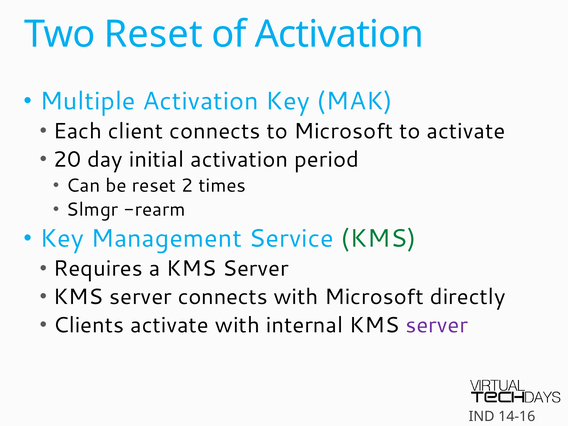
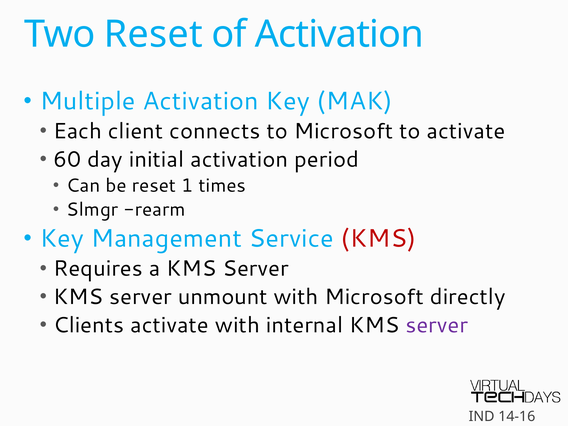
20: 20 -> 60
2: 2 -> 1
KMS at (378, 239) colour: green -> red
server connects: connects -> unmount
